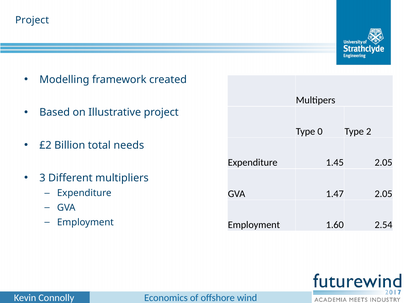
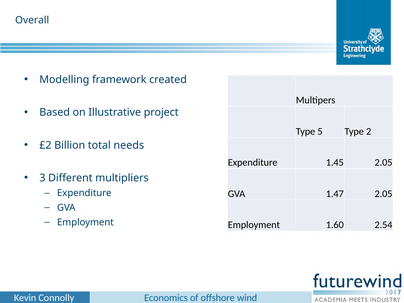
Project at (32, 20): Project -> Overall
0: 0 -> 5
